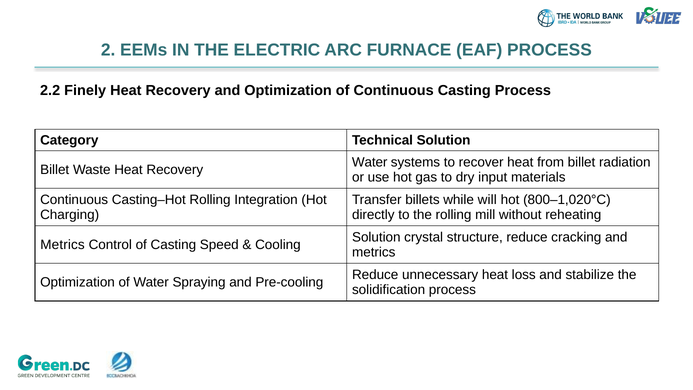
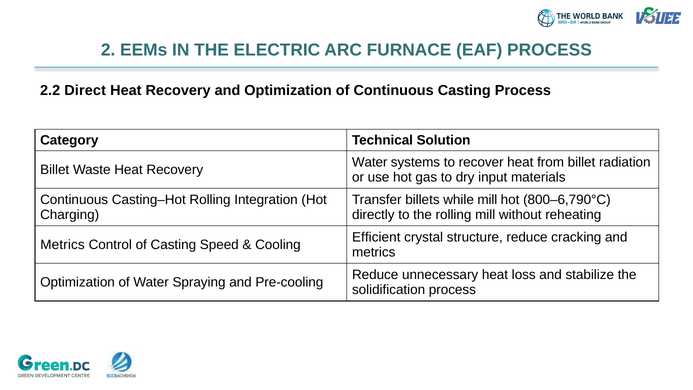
Finely: Finely -> Direct
while will: will -> mill
800–1,020°C: 800–1,020°C -> 800–6,790°C
Solution at (376, 237): Solution -> Efficient
